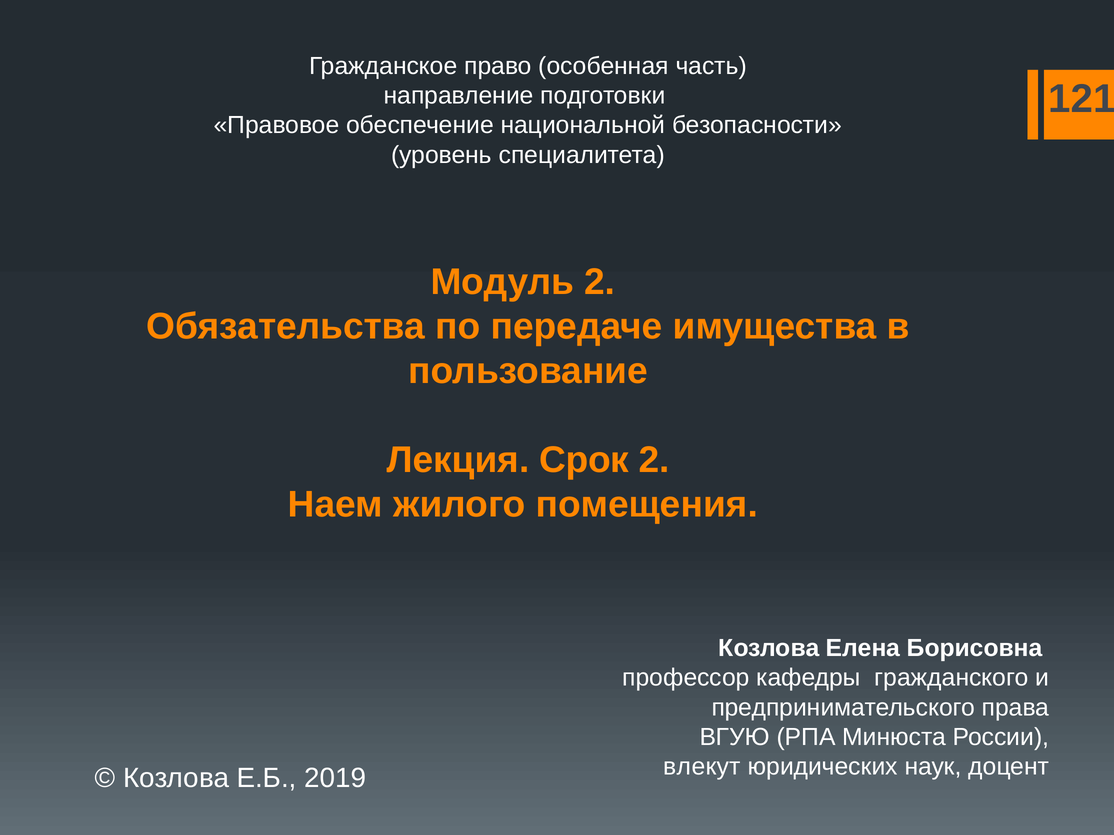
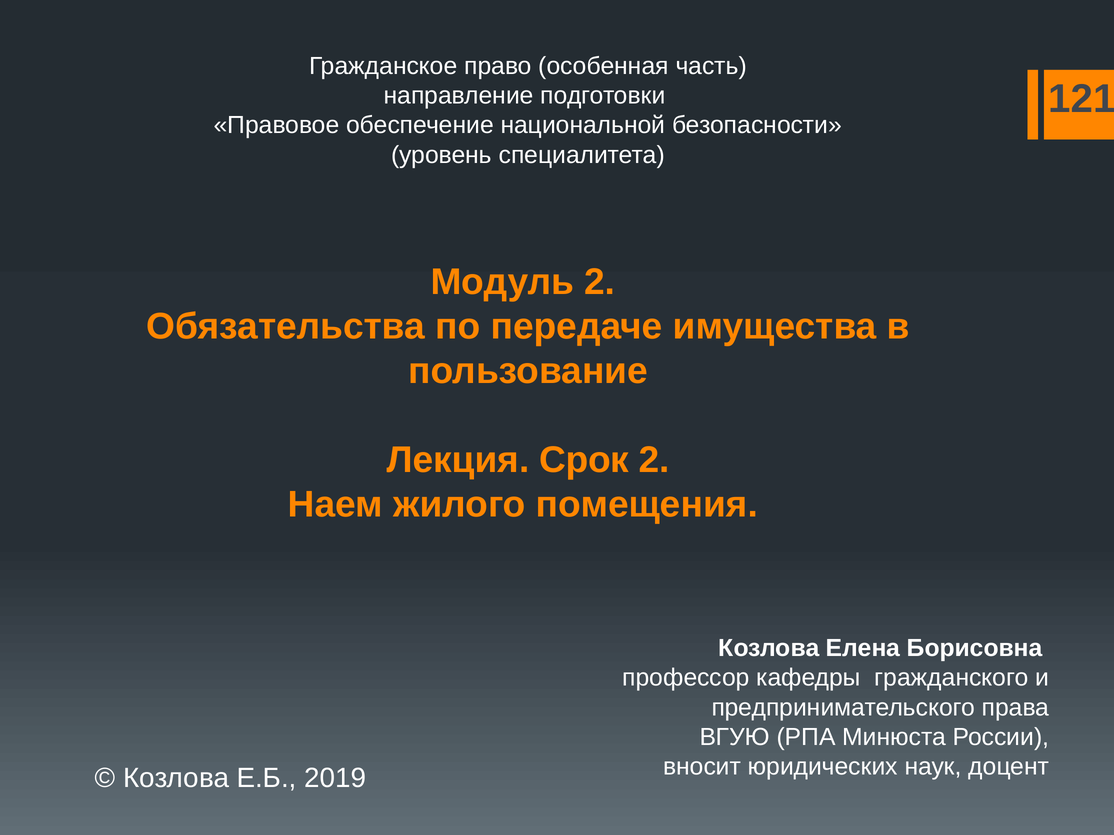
влекут: влекут -> вносит
